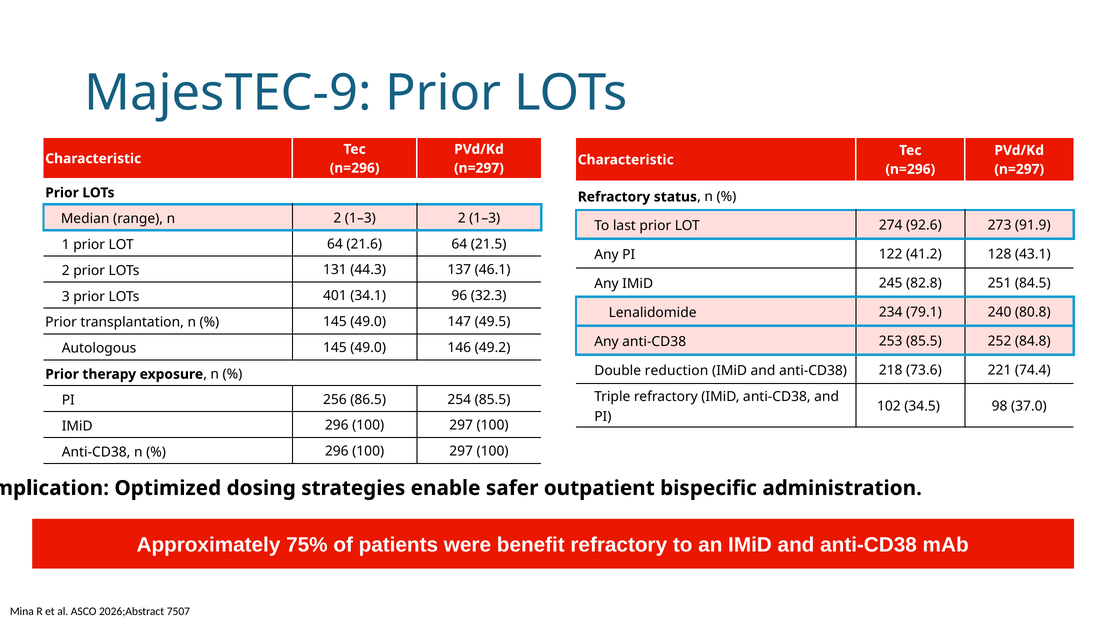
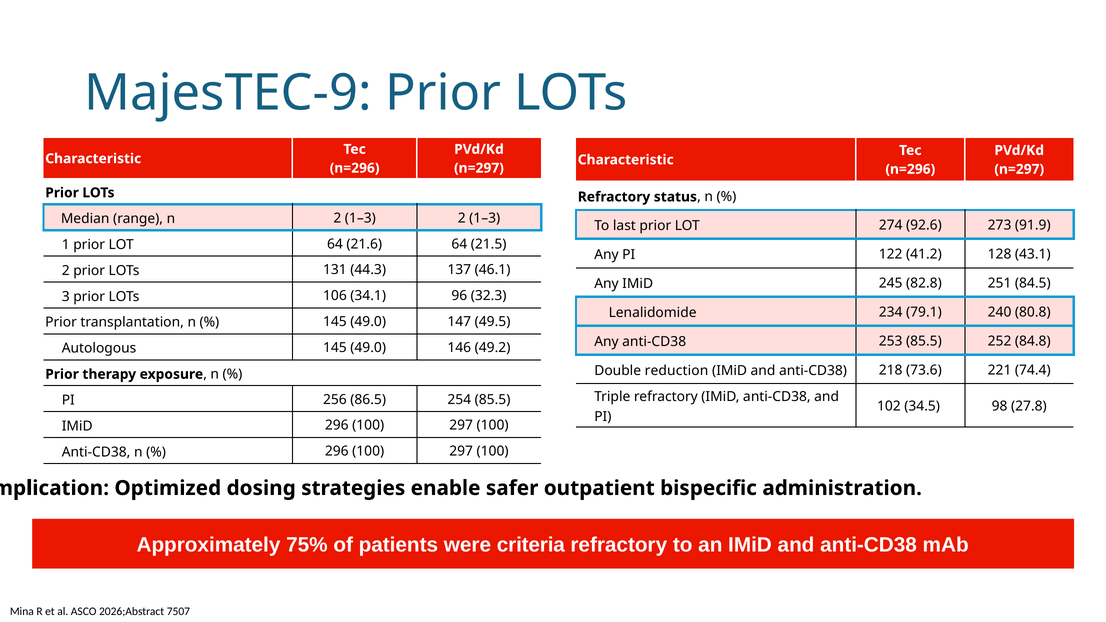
401: 401 -> 106
37.0: 37.0 -> 27.8
benefit: benefit -> criteria
